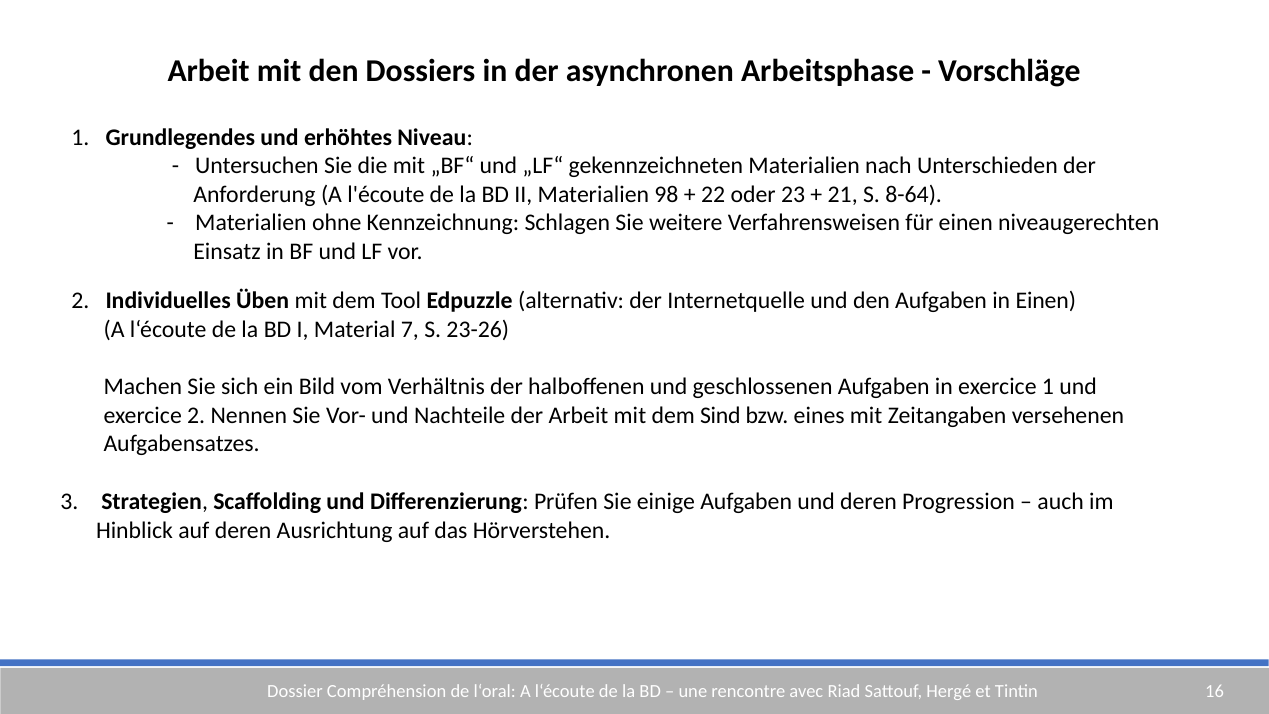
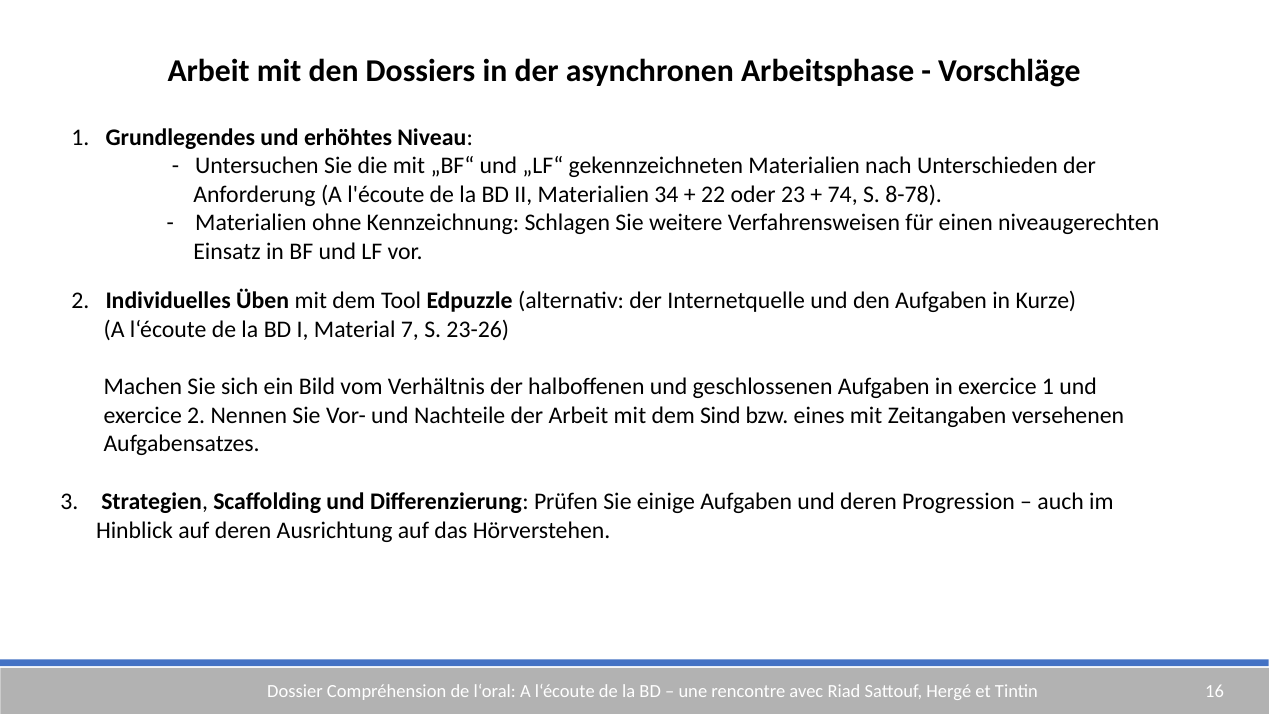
98: 98 -> 34
21: 21 -> 74
8-64: 8-64 -> 8-78
in Einen: Einen -> Kurze
